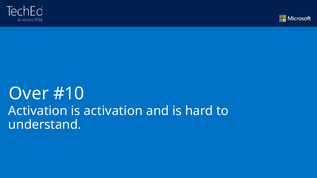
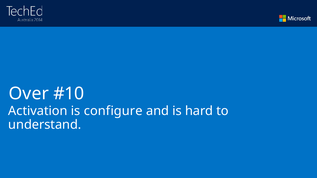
is activation: activation -> configure
